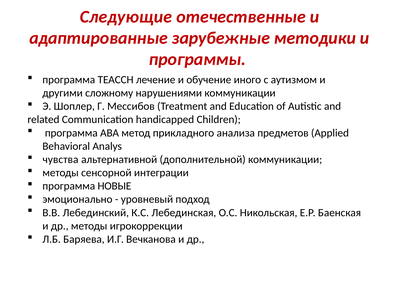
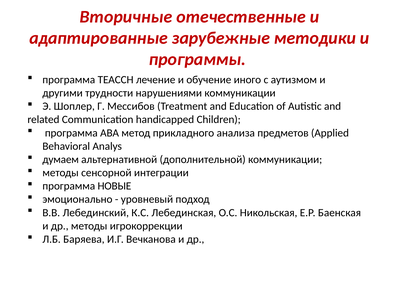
Следующие: Следующие -> Вторичные
сложному: сложному -> трудности
чувства: чувства -> думаем
